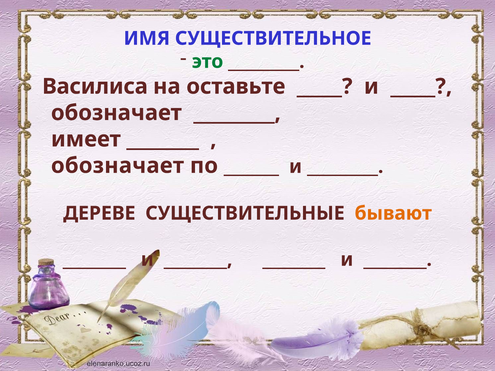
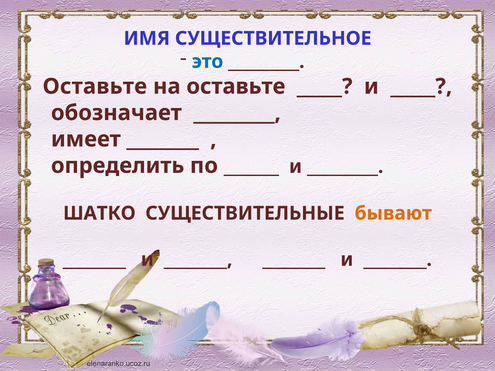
это colour: green -> blue
Василиса at (95, 86): Василиса -> Оставьте
обозначает at (117, 166): обозначает -> определить
ДЕРЕВЕ: ДЕРЕВЕ -> ШАТКО
